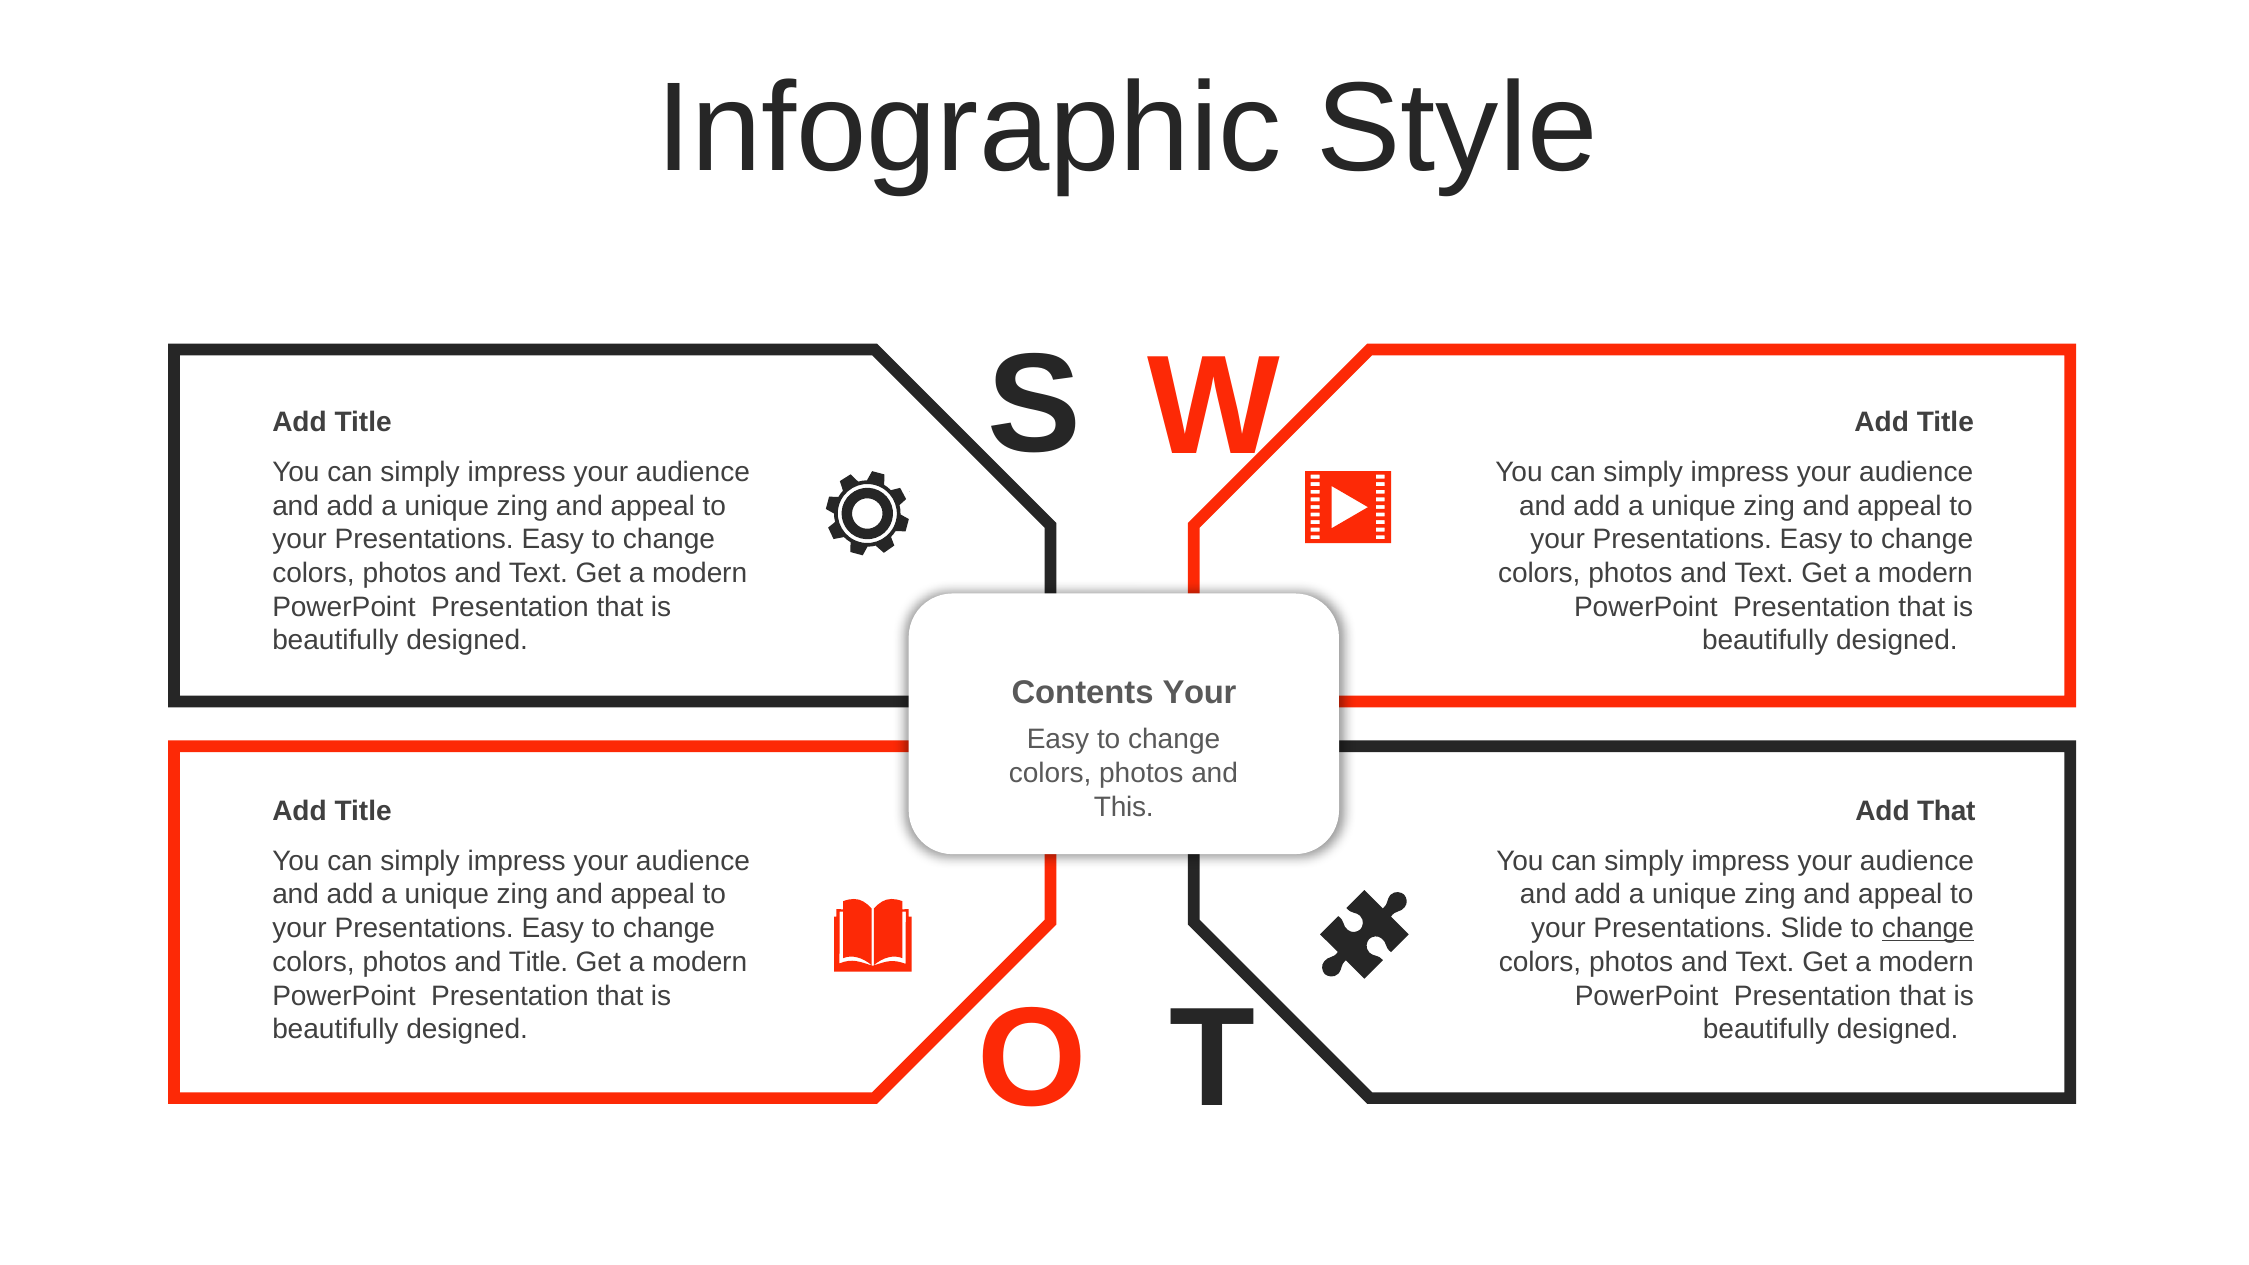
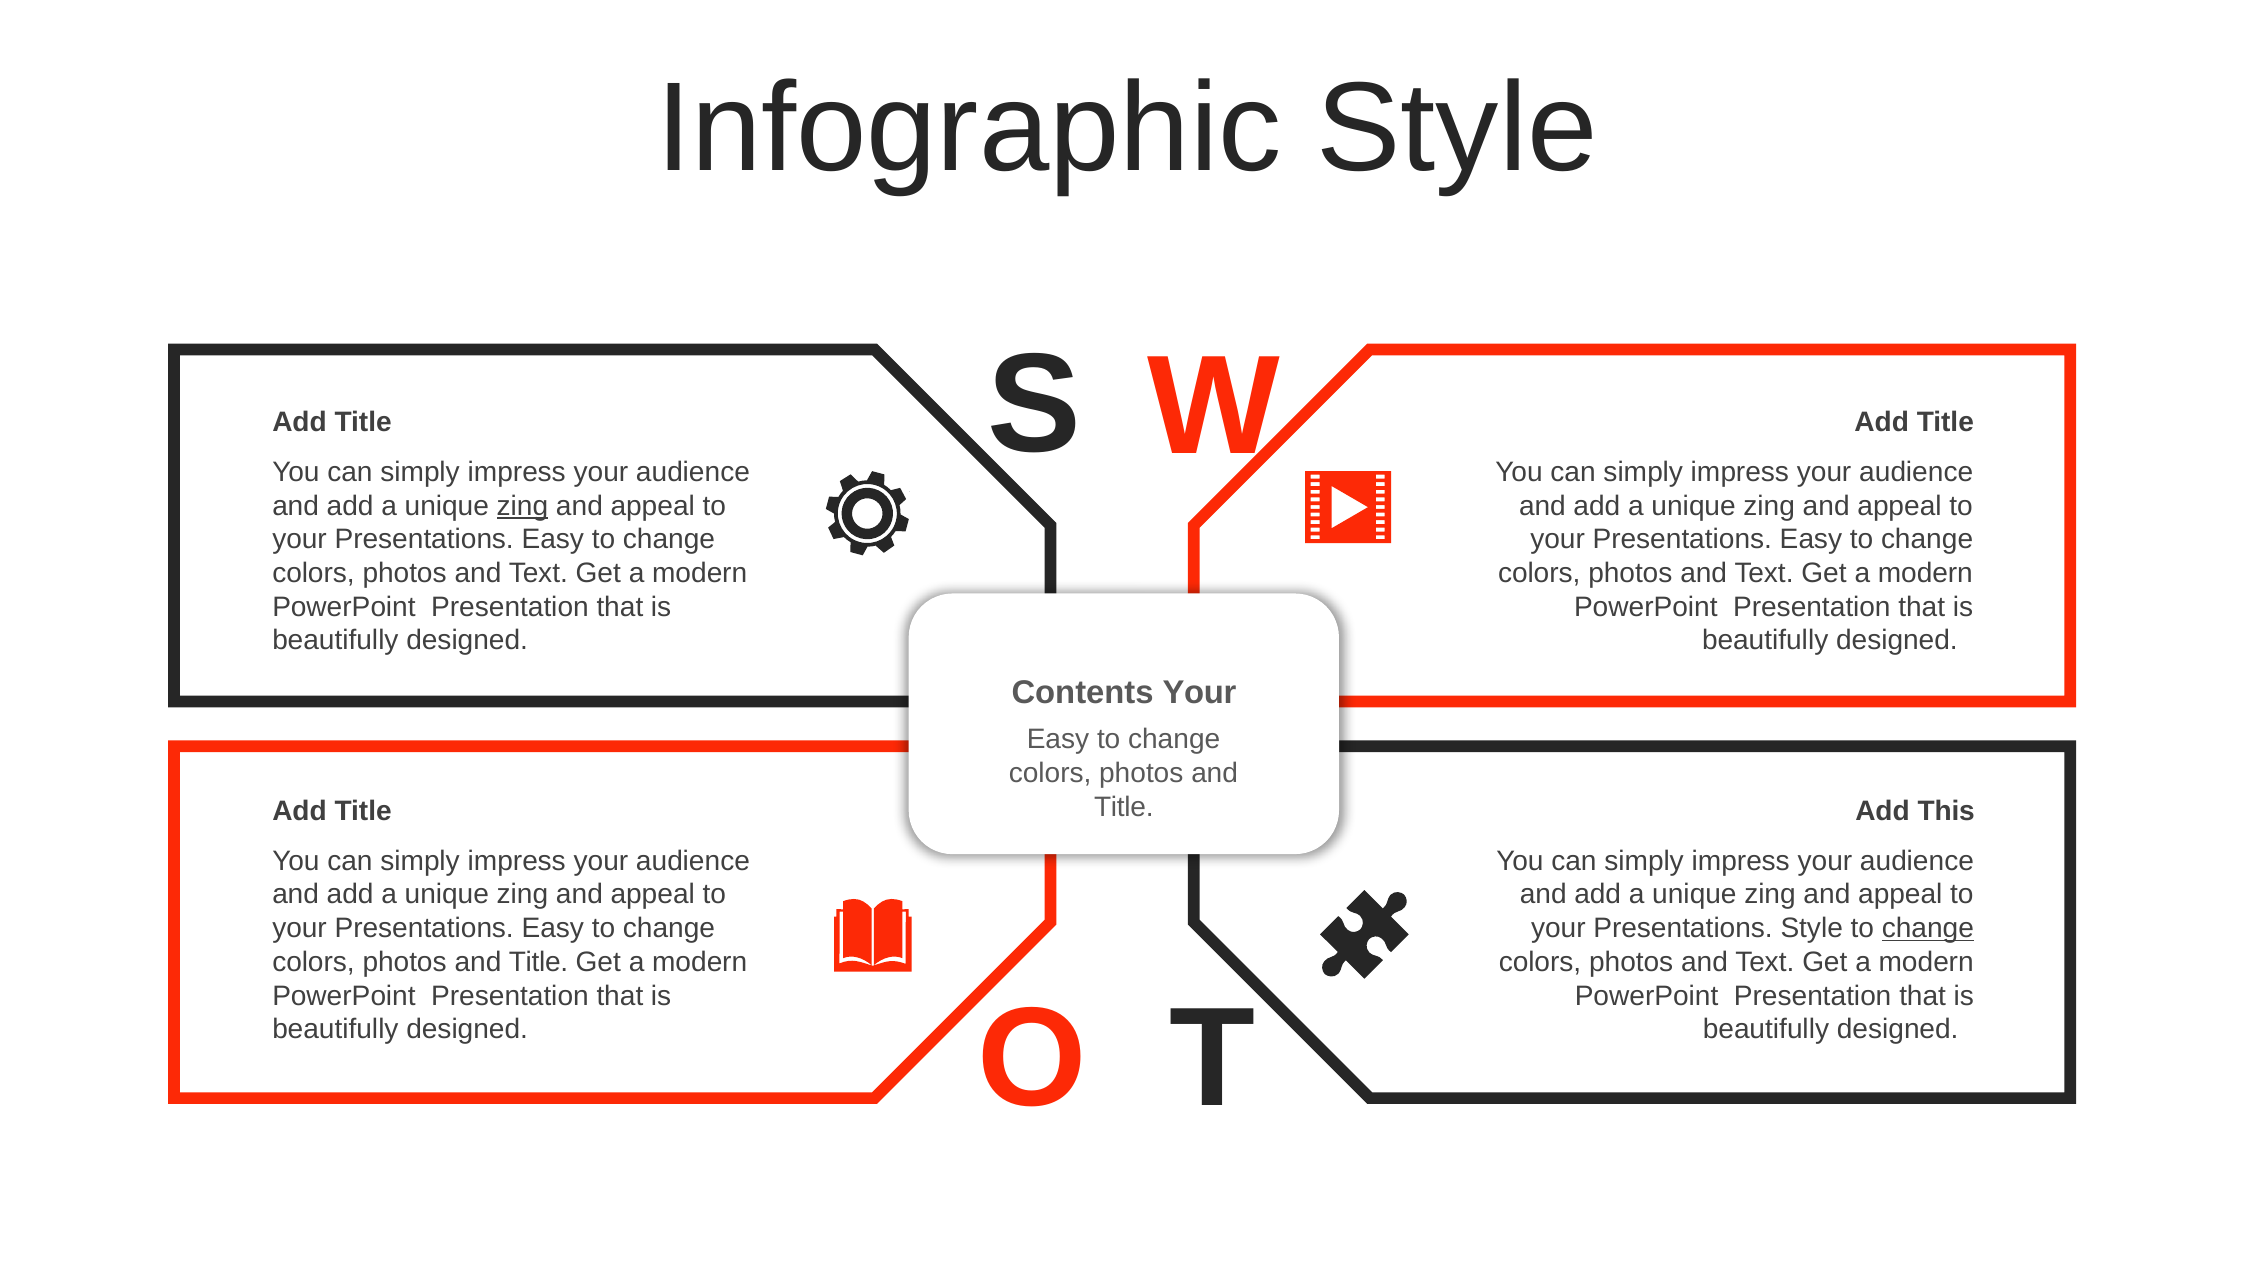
zing at (522, 506) underline: none -> present
This at (1124, 807): This -> Title
Add That: That -> This
Presentations Slide: Slide -> Style
